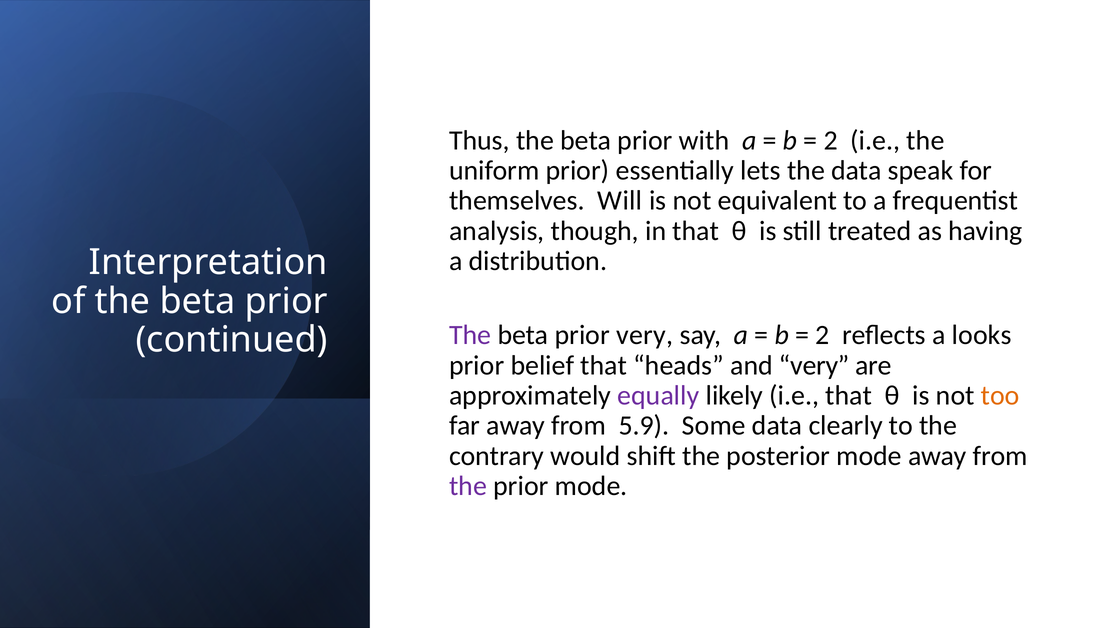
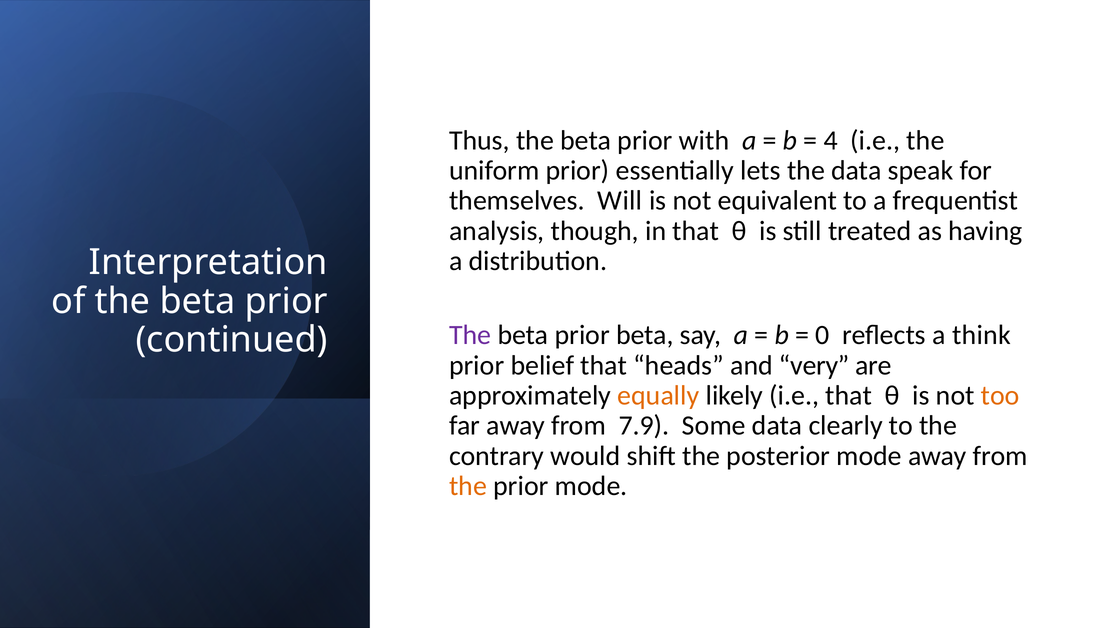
2 at (831, 141): 2 -> 4
prior very: very -> beta
2 at (823, 335): 2 -> 0
looks: looks -> think
equally colour: purple -> orange
5.9: 5.9 -> 7.9
the at (468, 486) colour: purple -> orange
